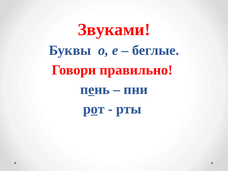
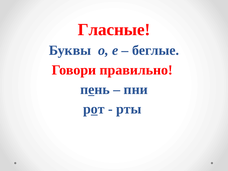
Звуками: Звуками -> Гласные
